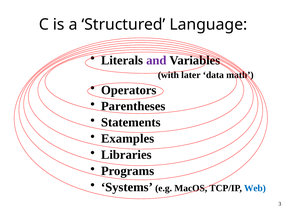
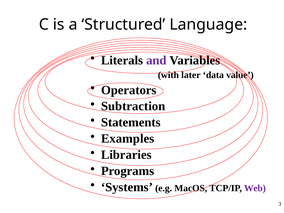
math: math -> value
Parentheses: Parentheses -> Subtraction
Web colour: blue -> purple
